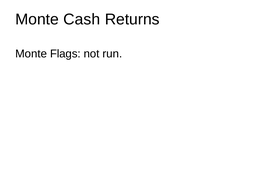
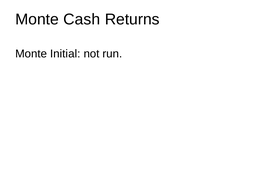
Flags: Flags -> Initial
